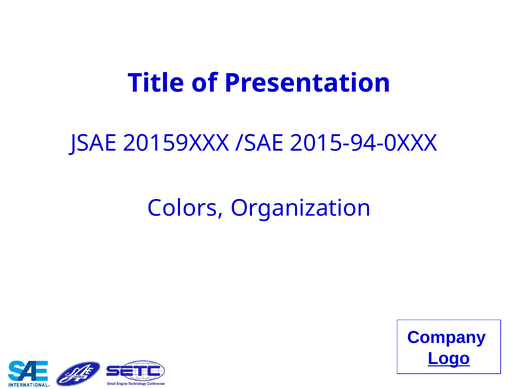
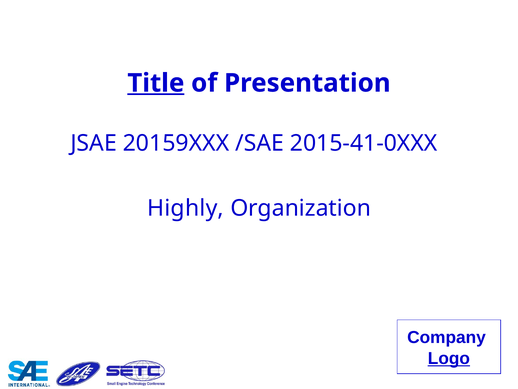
Title underline: none -> present
2015-94-0XXX: 2015-94-0XXX -> 2015-41-0XXX
Colors: Colors -> Highly
